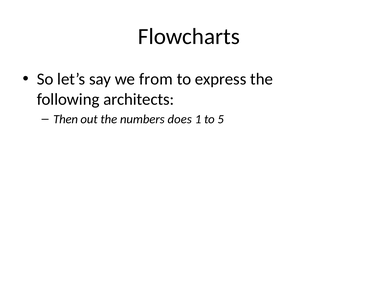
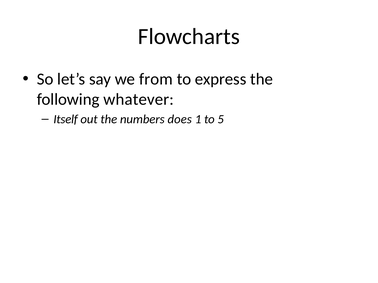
architects: architects -> whatever
Then: Then -> Itself
